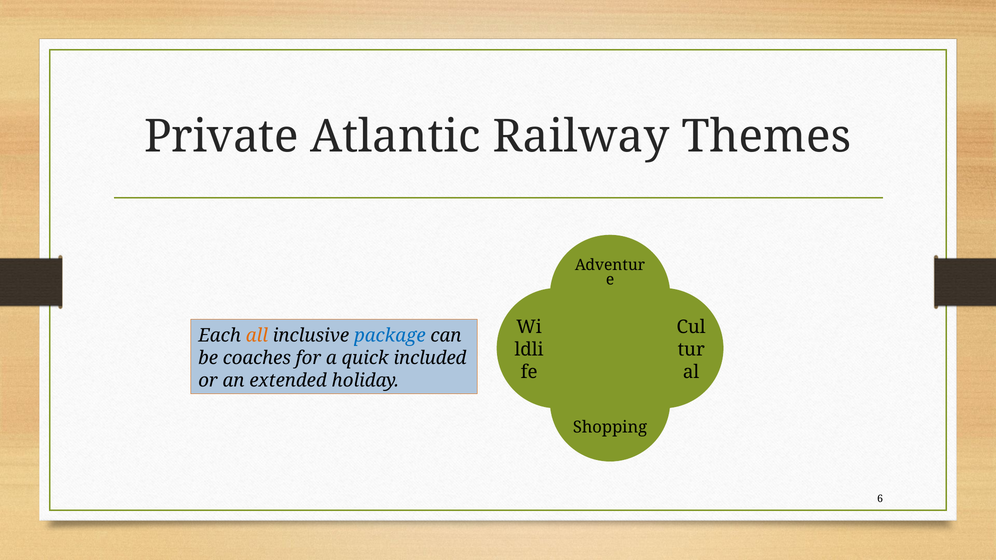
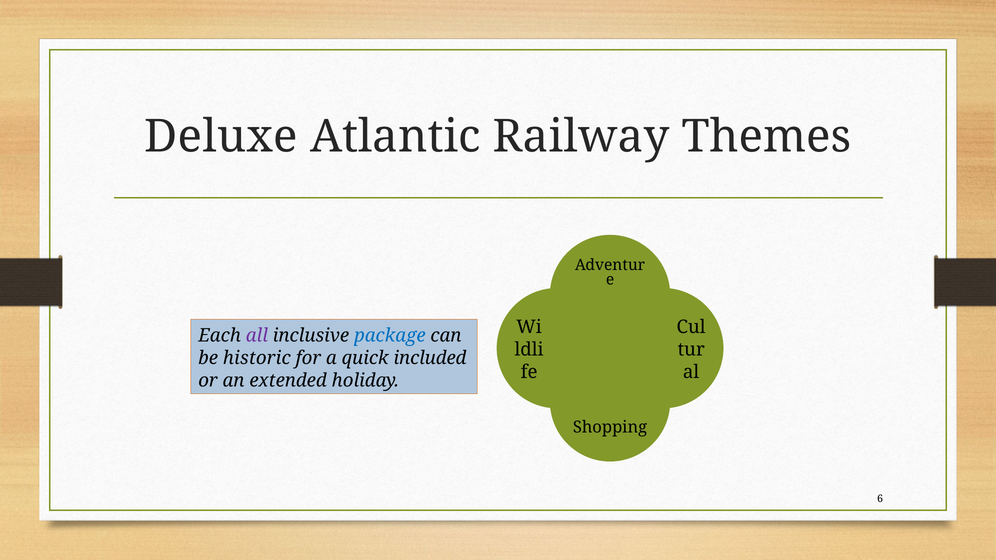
Private: Private -> Deluxe
all colour: orange -> purple
coaches: coaches -> historic
